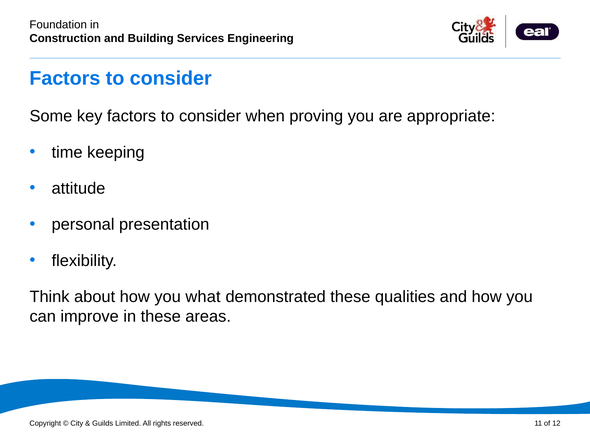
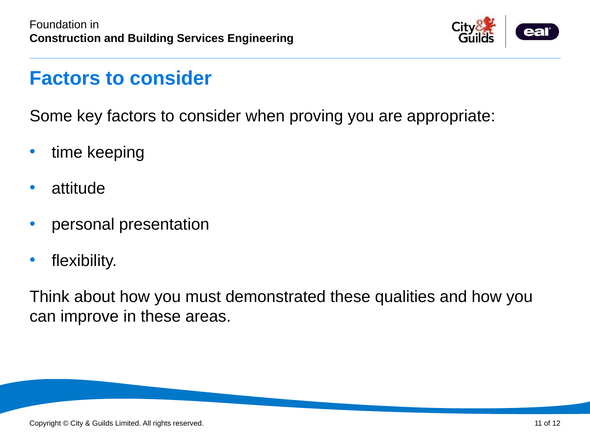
what: what -> must
